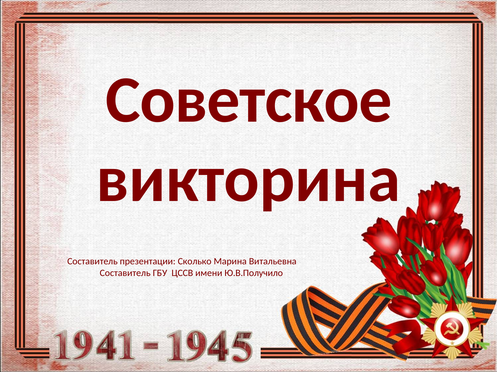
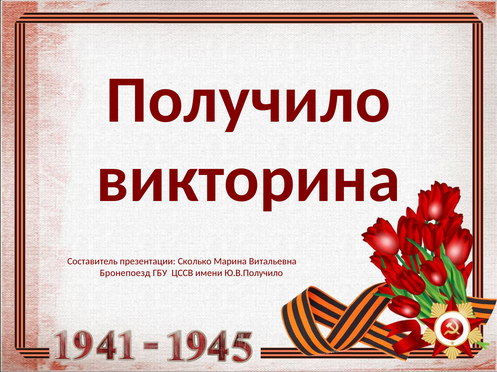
Советское: Советское -> Получило
Составитель at (125, 273): Составитель -> Бронепоезд
